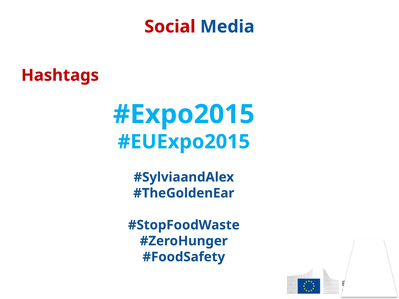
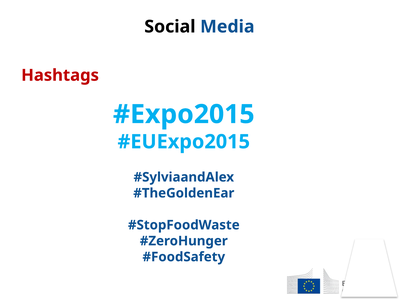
Social colour: red -> black
